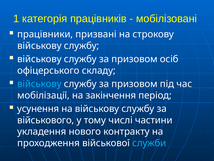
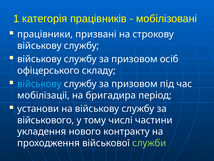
закінчення: закінчення -> бригадира
усунення: усунення -> установи
служби colour: light blue -> light green
